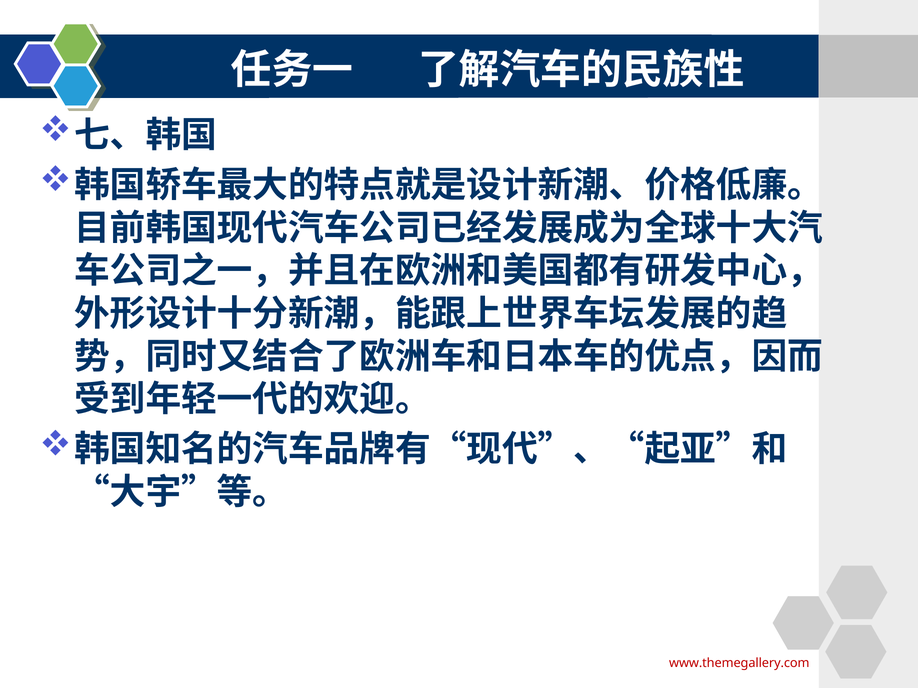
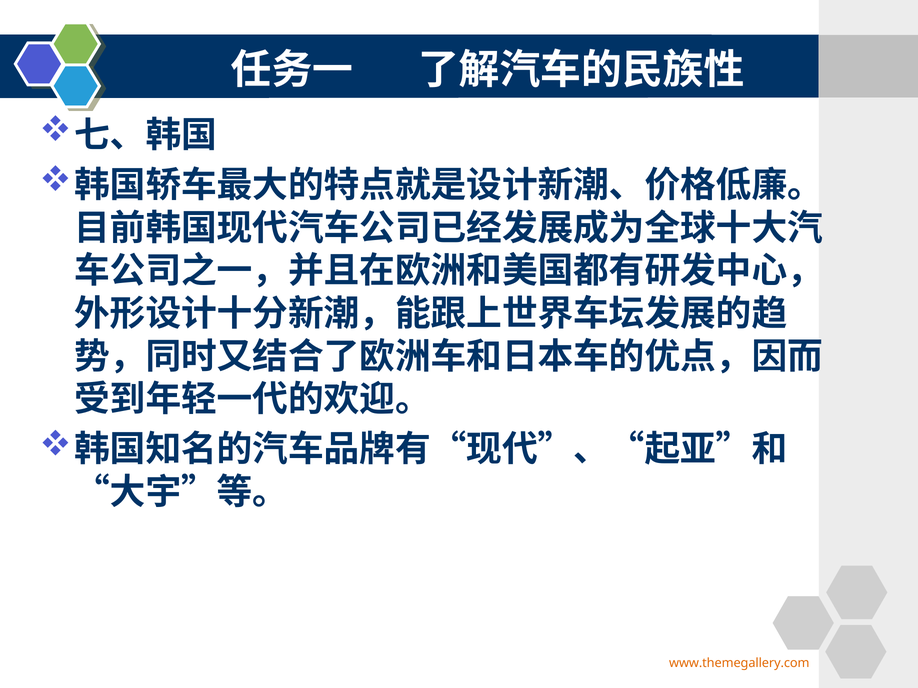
www.themegallery.com colour: red -> orange
